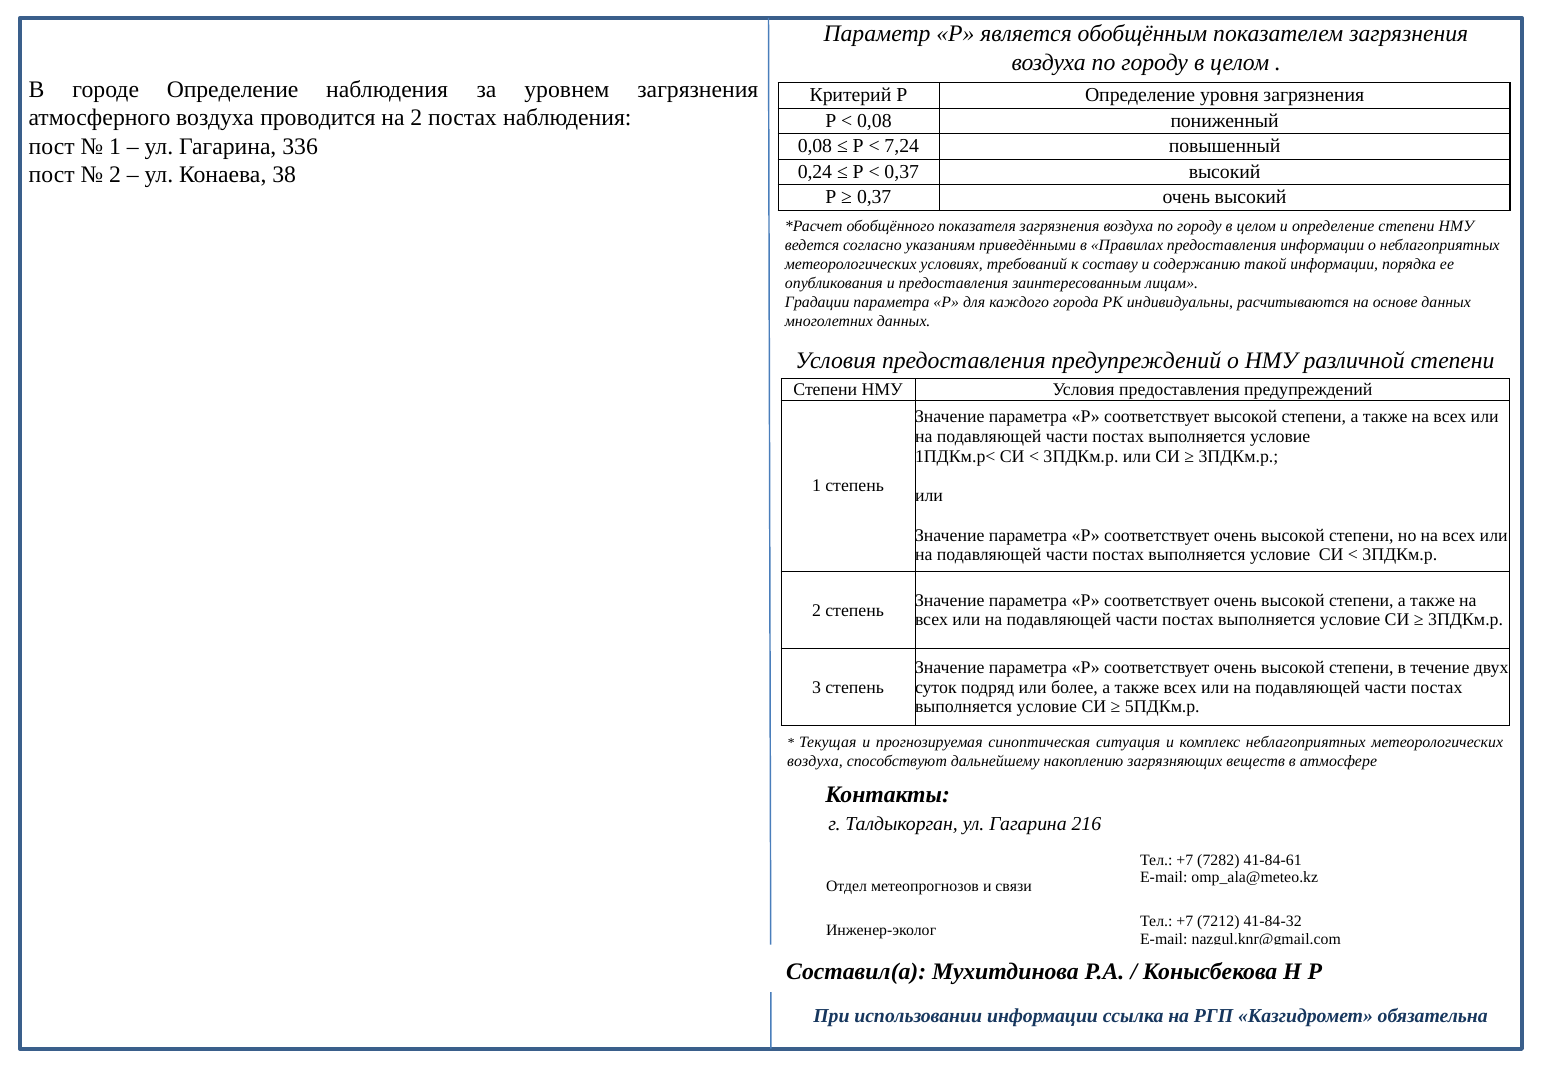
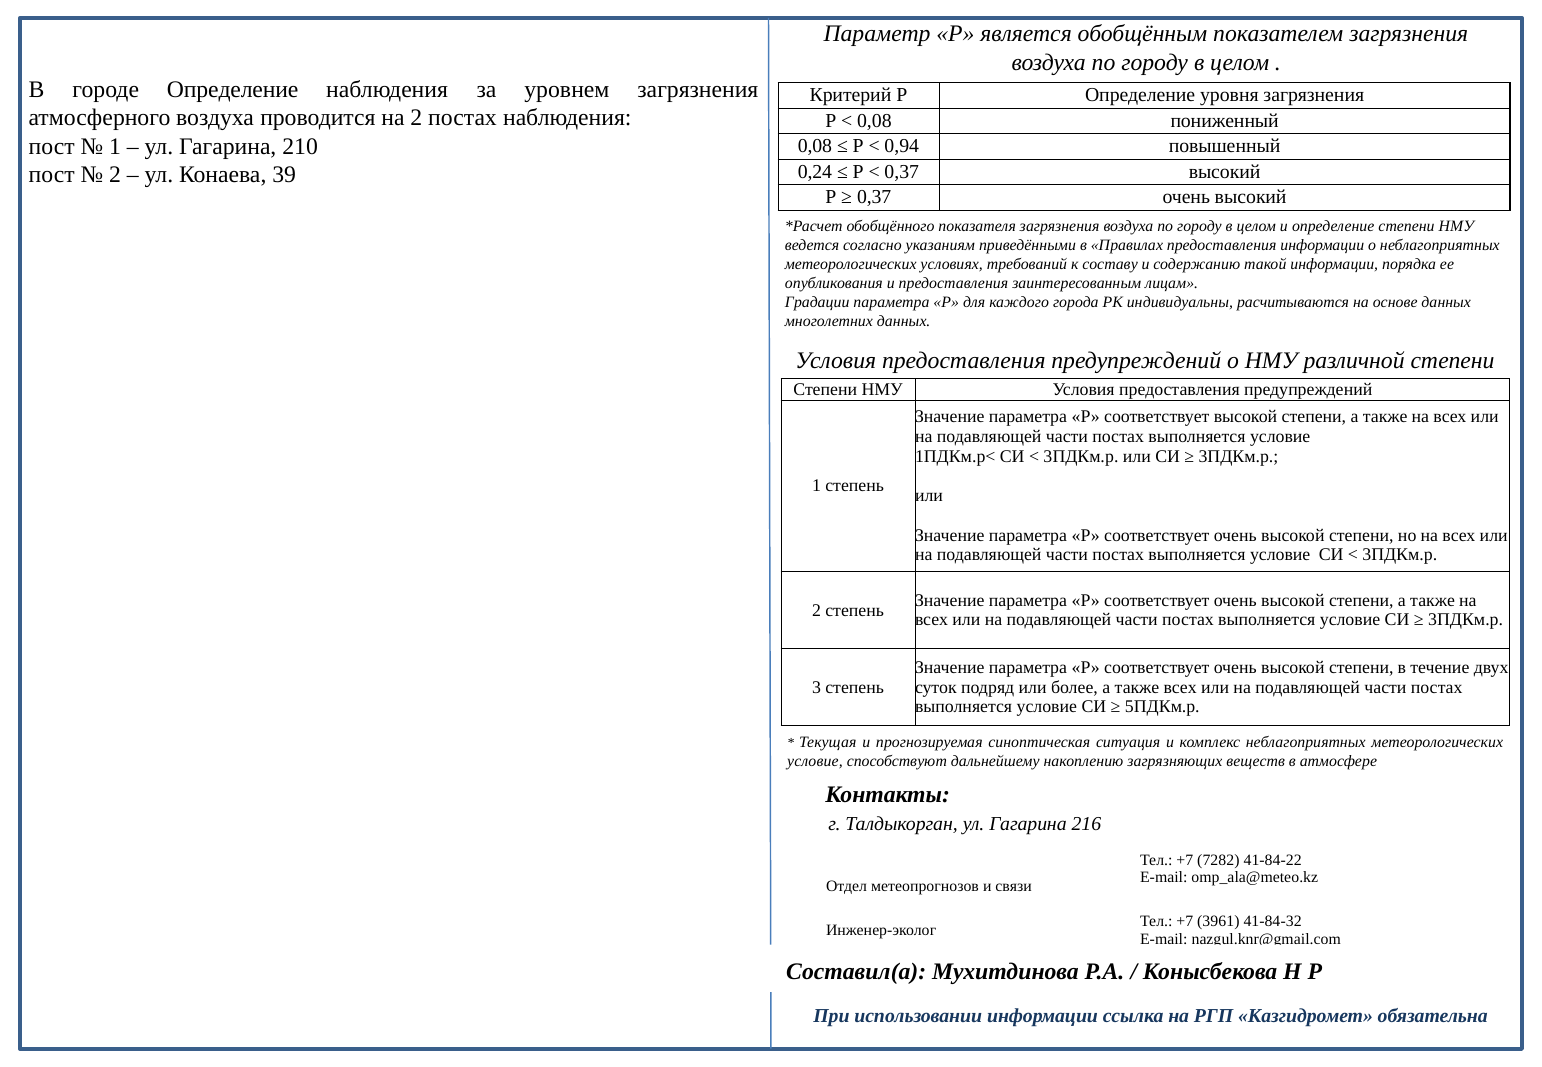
336: 336 -> 210
7,24: 7,24 -> 0,94
38: 38 -> 39
воздуха at (815, 762): воздуха -> условие
41-84-61: 41-84-61 -> 41-84-22
7212: 7212 -> 3961
